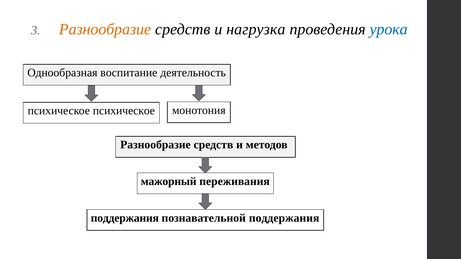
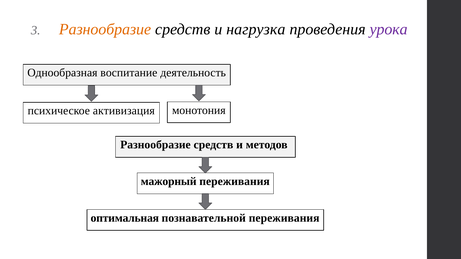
урока colour: blue -> purple
психическое психическое: психическое -> активизация
поддержания at (125, 218): поддержания -> оптимальная
познавательной поддержания: поддержания -> переживания
